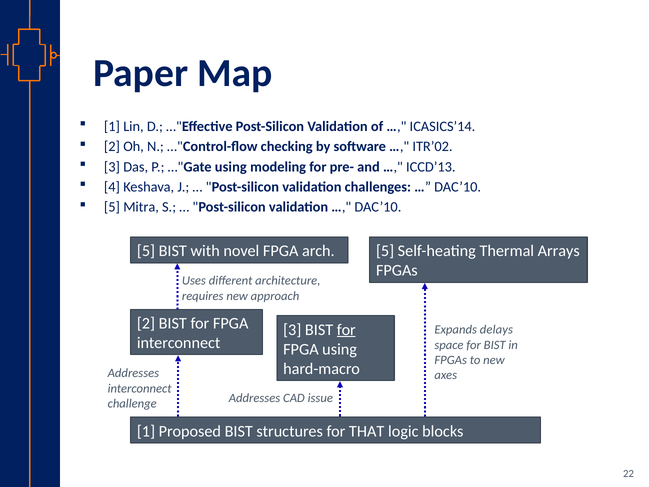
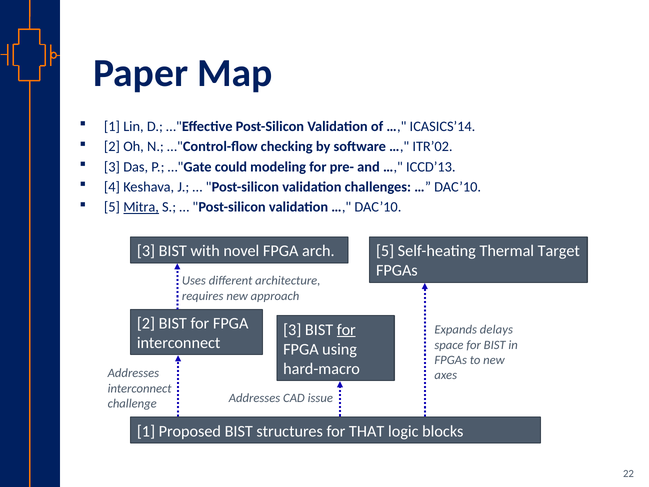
…"Gate using: using -> could
Mitra underline: none -> present
5 at (146, 251): 5 -> 3
Arrays: Arrays -> Target
